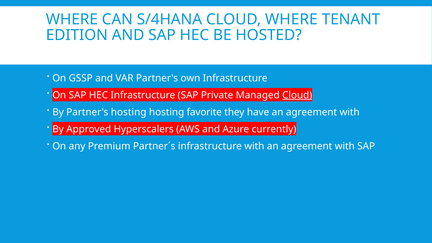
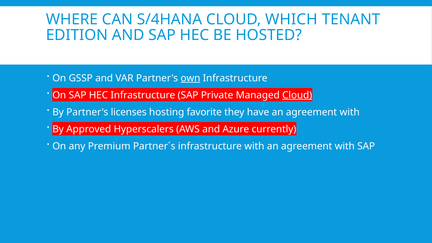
CLOUD WHERE: WHERE -> WHICH
own underline: none -> present
Partner's hosting: hosting -> licenses
